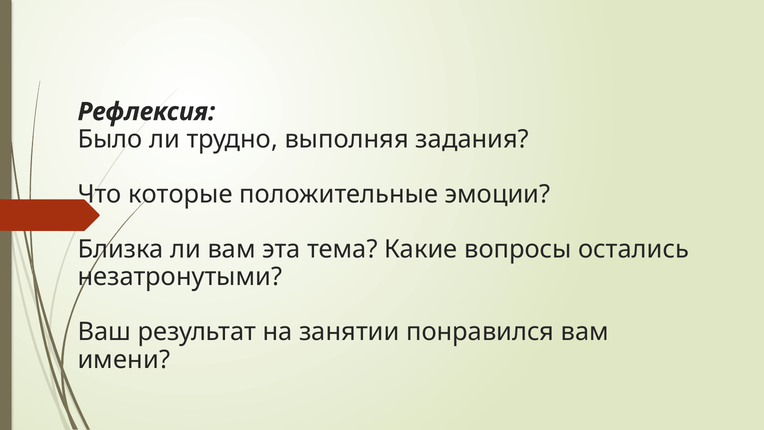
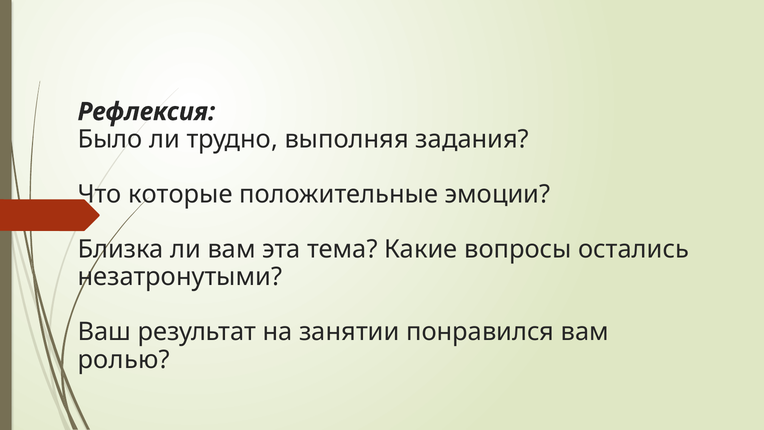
имени: имени -> ролью
